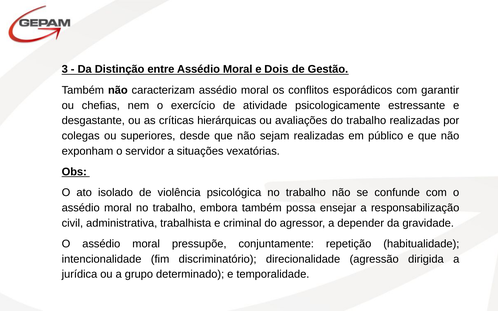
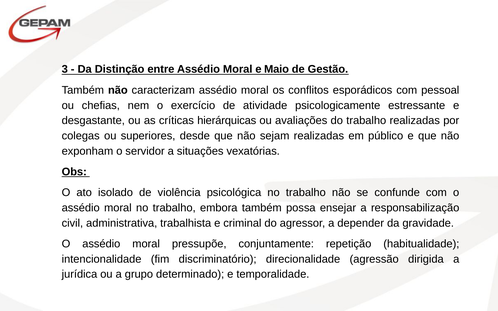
Dois: Dois -> Maio
garantir: garantir -> pessoal
